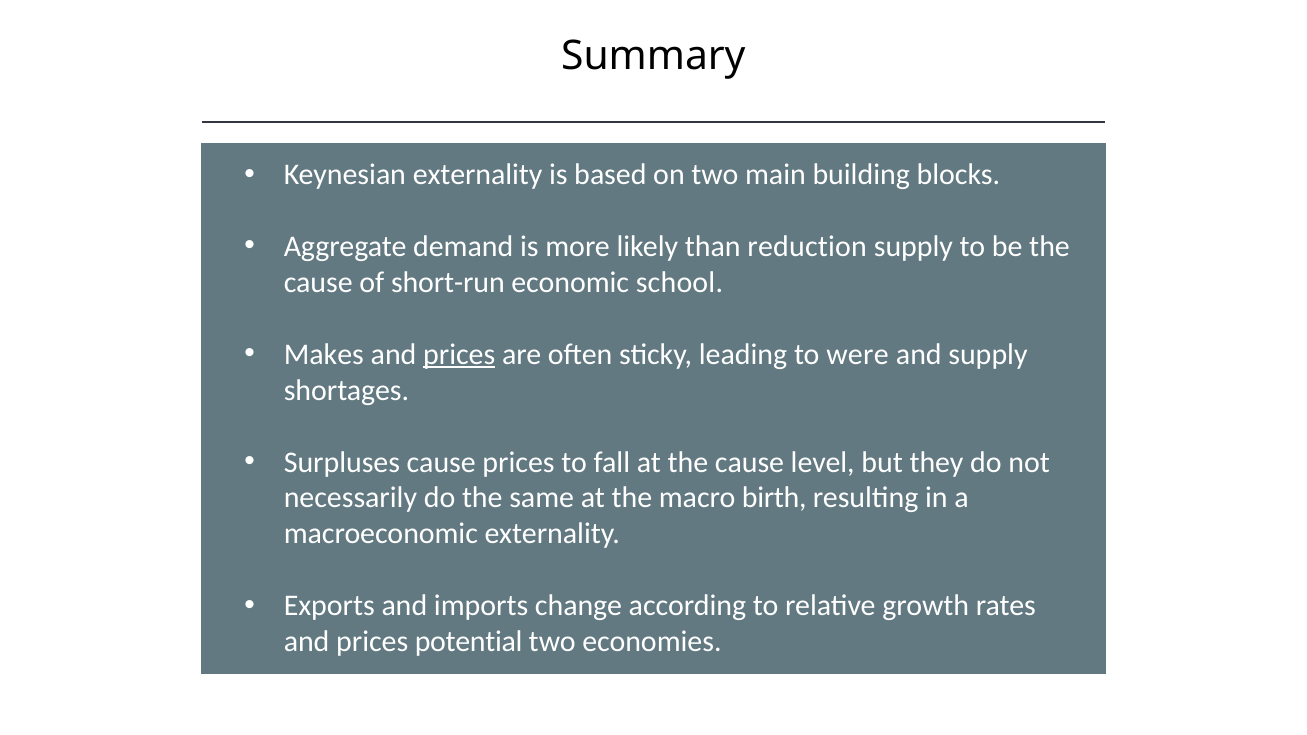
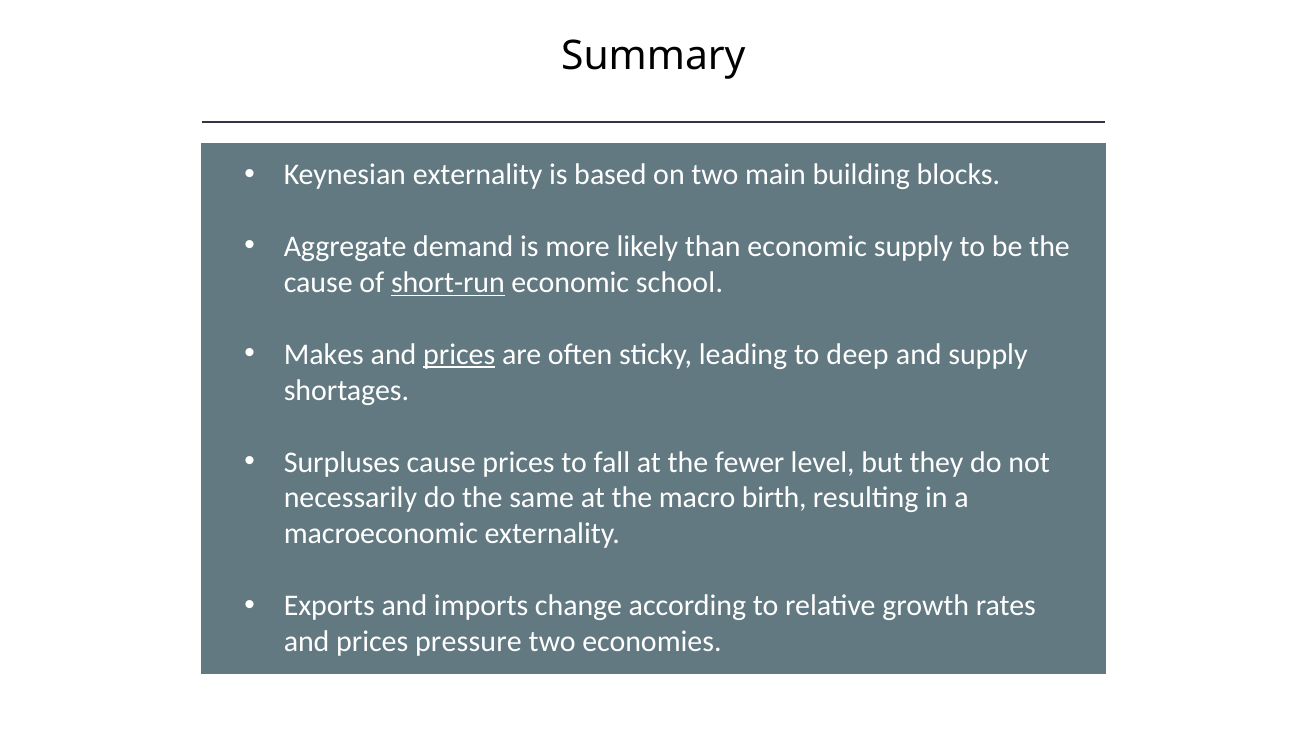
than reduction: reduction -> economic
short-run underline: none -> present
were: were -> deep
at the cause: cause -> fewer
potential: potential -> pressure
